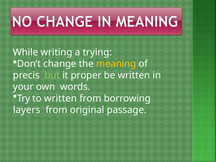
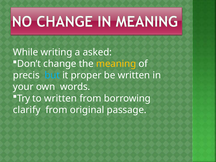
trying: trying -> asked
but colour: light green -> light blue
layers: layers -> clarify
